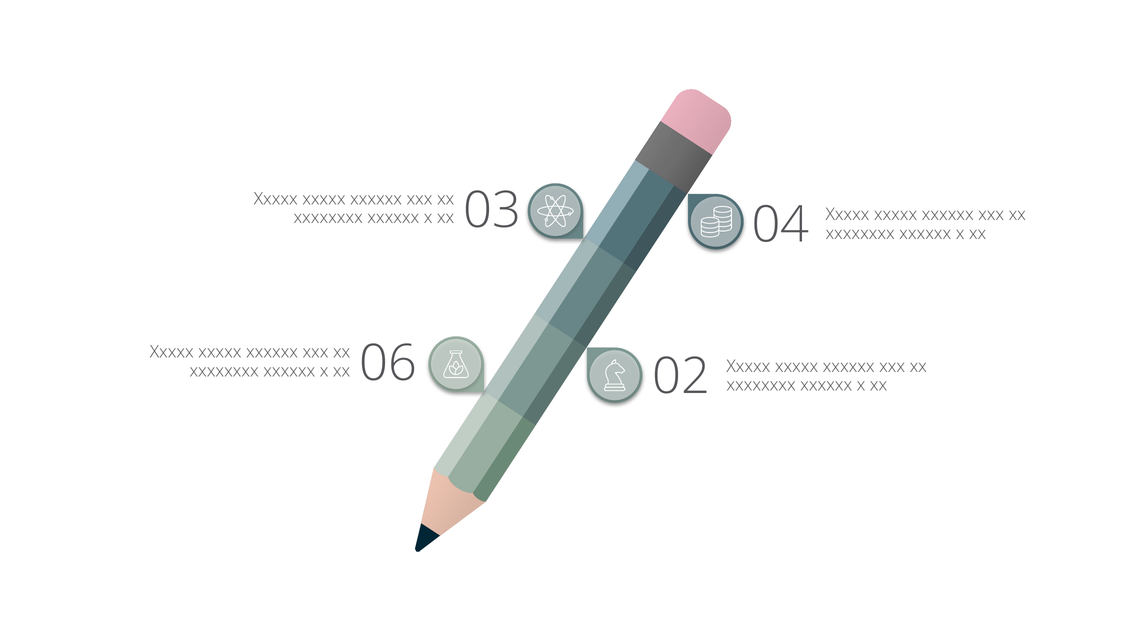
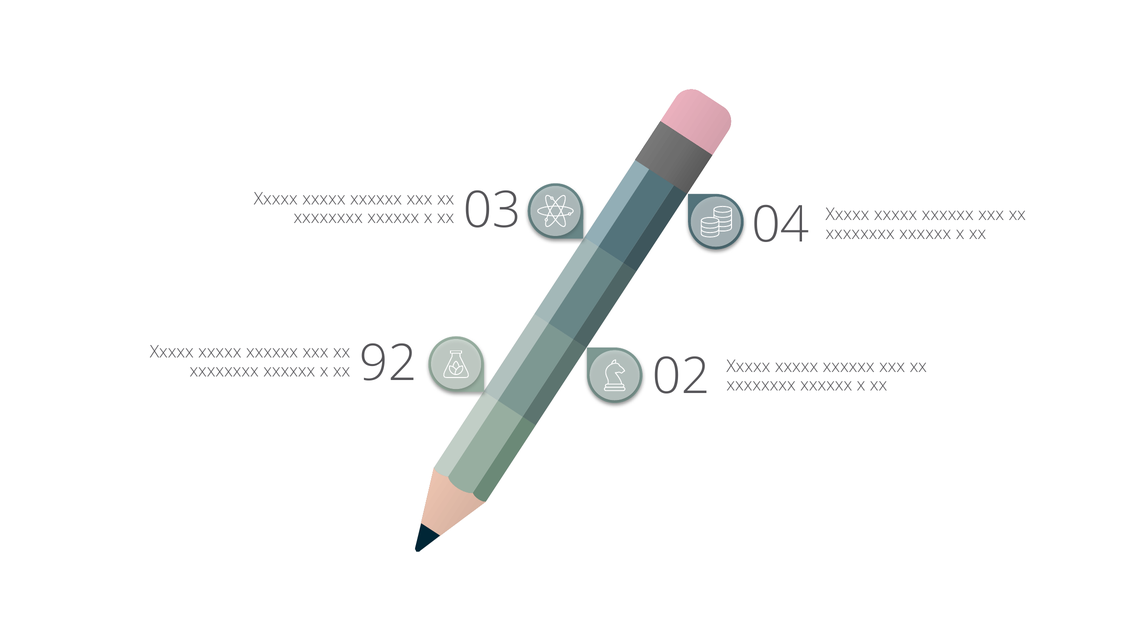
06: 06 -> 92
